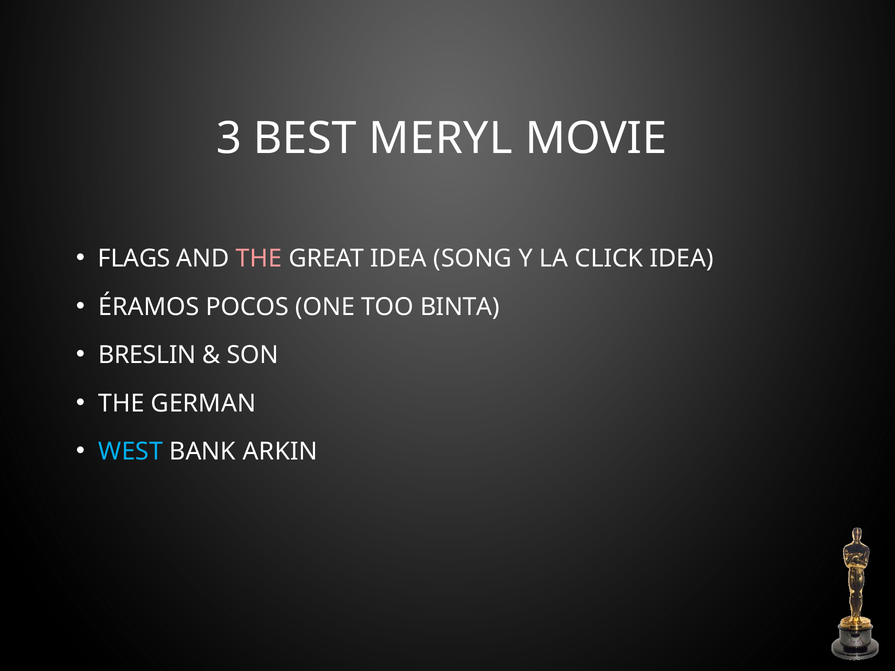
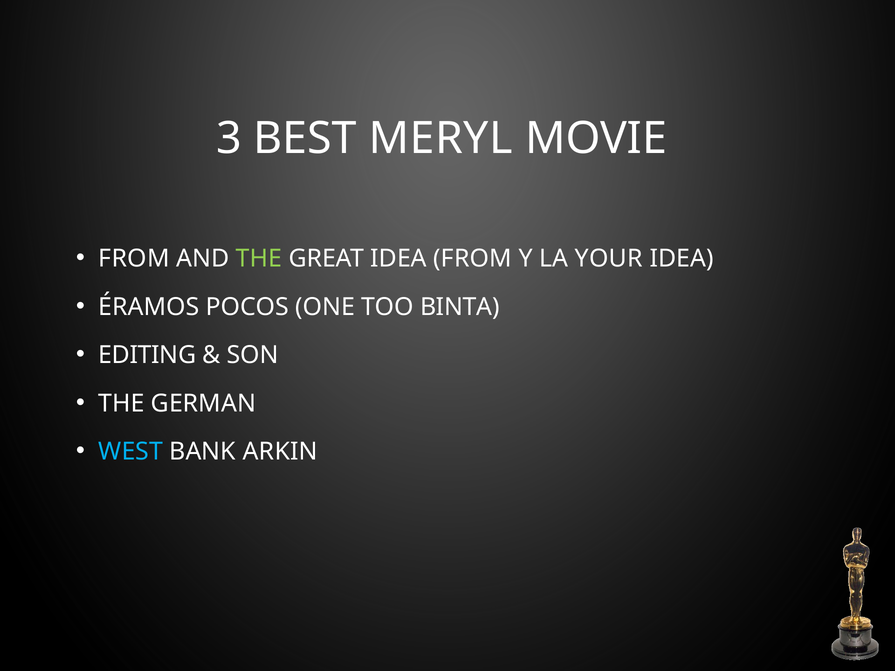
FLAGS at (134, 259): FLAGS -> FROM
THE at (259, 259) colour: pink -> light green
IDEA SONG: SONG -> FROM
CLICK: CLICK -> YOUR
BRESLIN: BRESLIN -> EDITING
